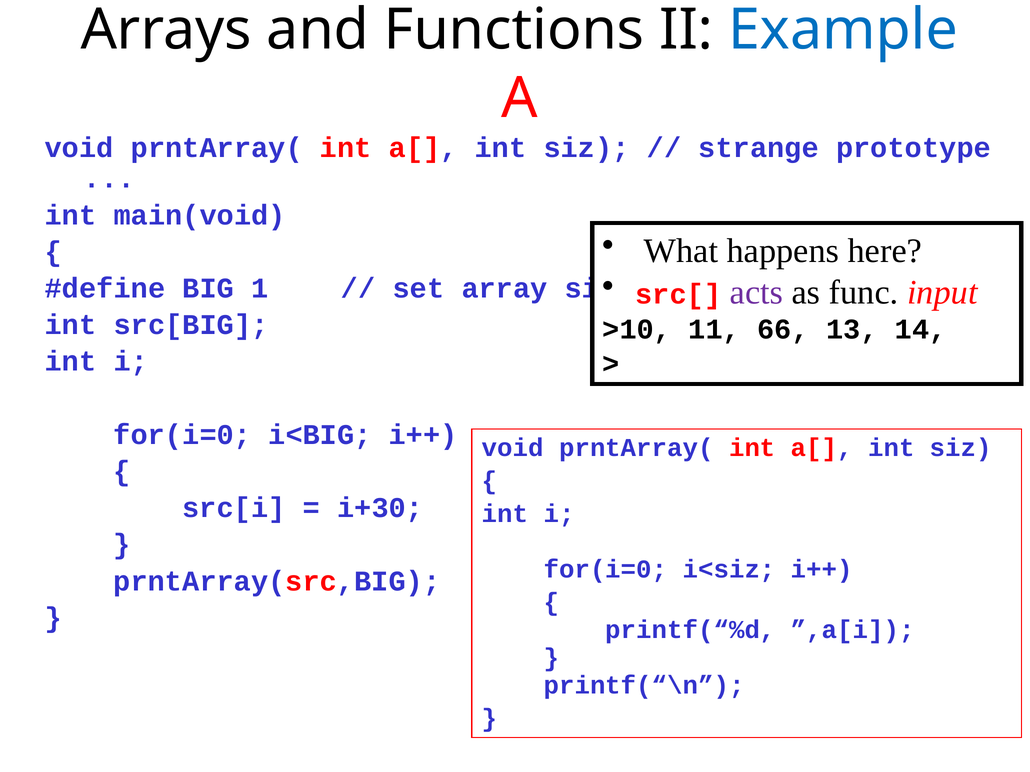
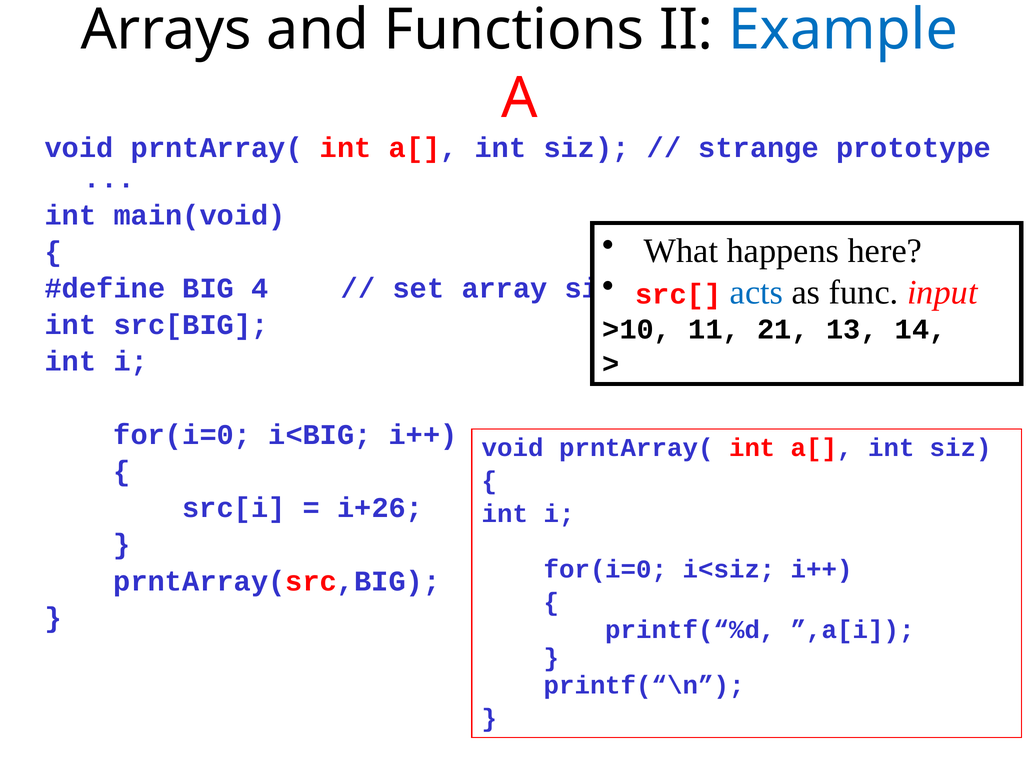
acts colour: purple -> blue
1: 1 -> 4
66: 66 -> 21
i+30: i+30 -> i+26
